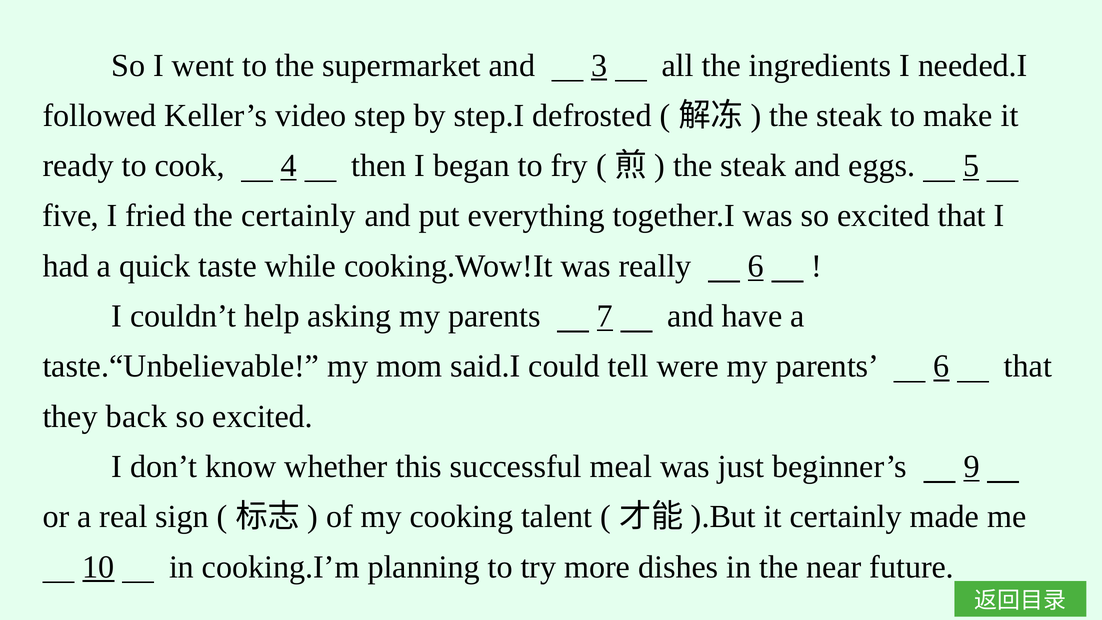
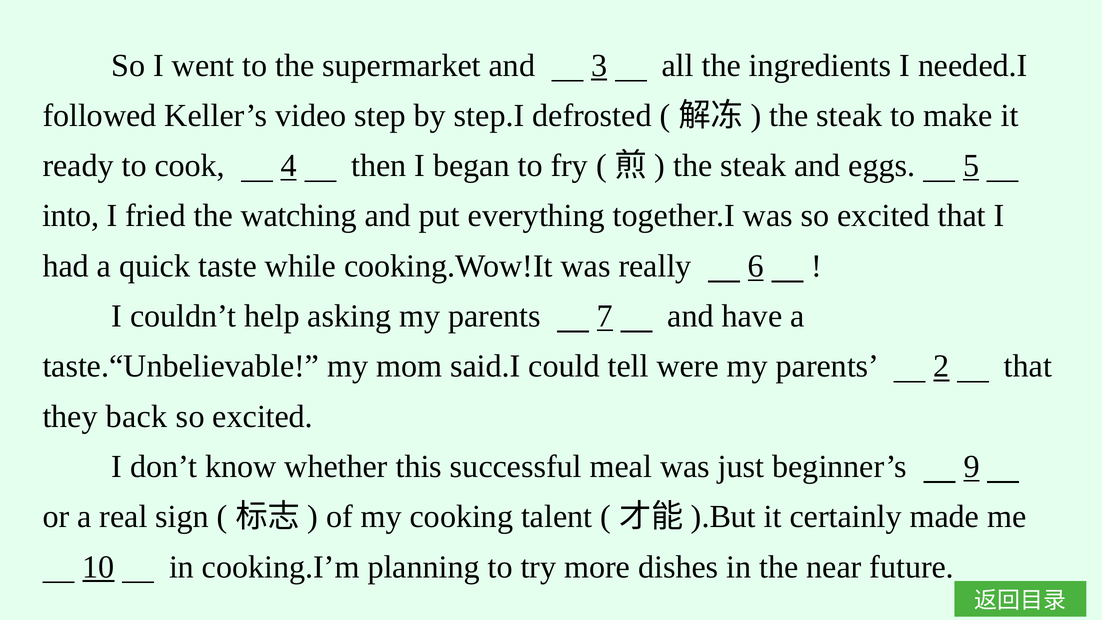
five: five -> into
the certainly: certainly -> watching
parents 6: 6 -> 2
